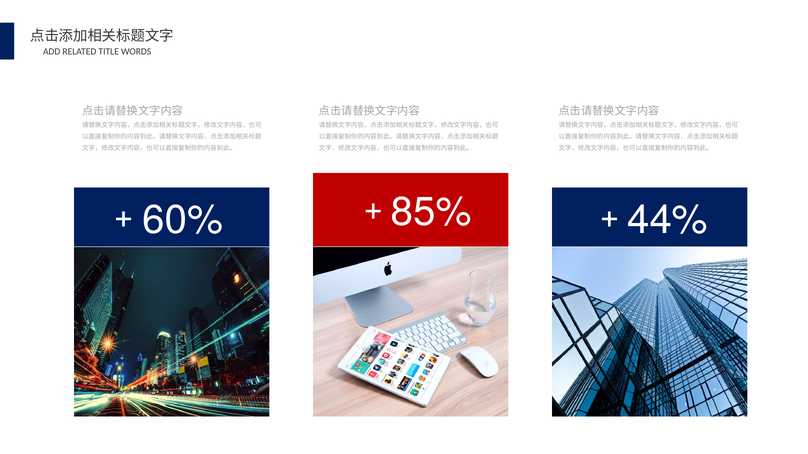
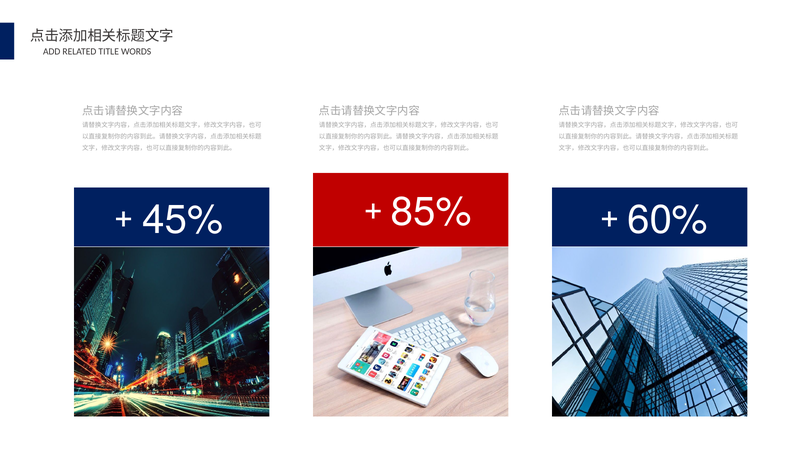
60%: 60% -> 45%
44%: 44% -> 60%
